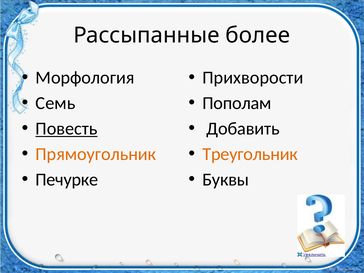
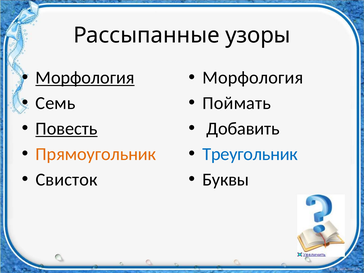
более: более -> узоры
Морфология at (85, 78) underline: none -> present
Прихворости at (253, 78): Прихворости -> Морфология
Пополам: Пополам -> Поймать
Треугольник colour: orange -> blue
Печурке: Печурке -> Свисток
